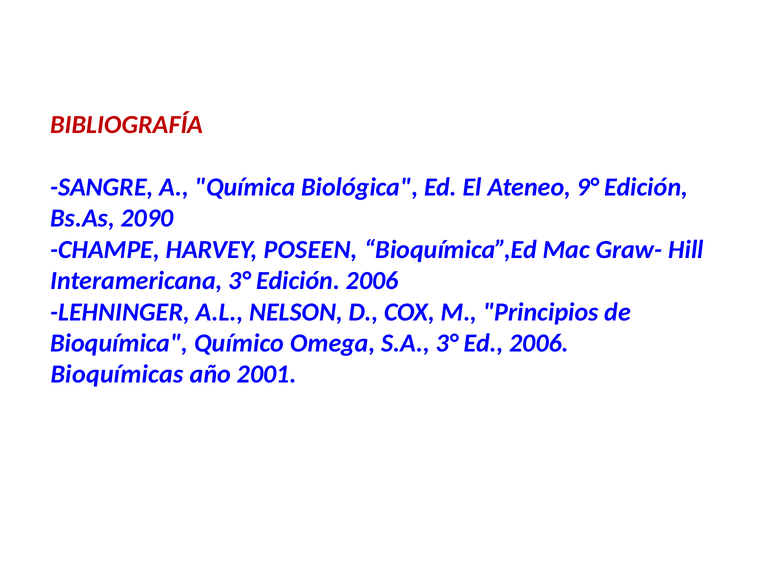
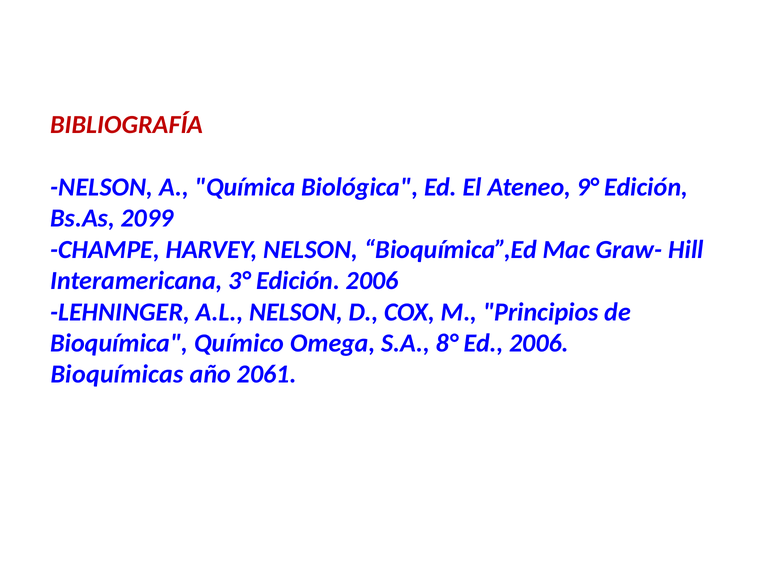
SANGRE at (102, 187): SANGRE -> NELSON
2090: 2090 -> 2099
HARVEY POSEEN: POSEEN -> NELSON
S.A 3°: 3° -> 8°
2001: 2001 -> 2061
